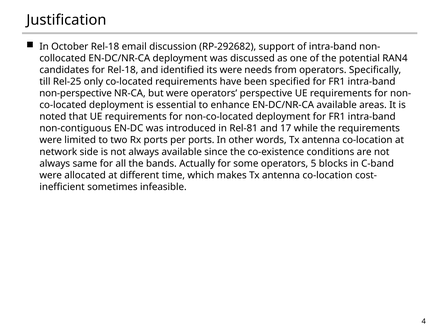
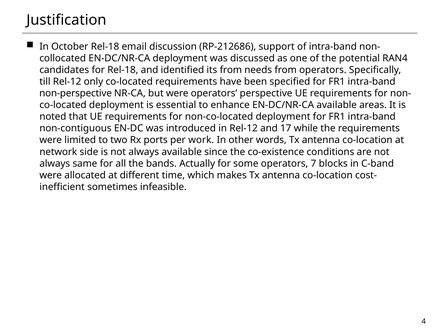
RP-292682: RP-292682 -> RP-212686
its were: were -> from
till Rel-25: Rel-25 -> Rel-12
in Rel-81: Rel-81 -> Rel-12
per ports: ports -> work
5: 5 -> 7
